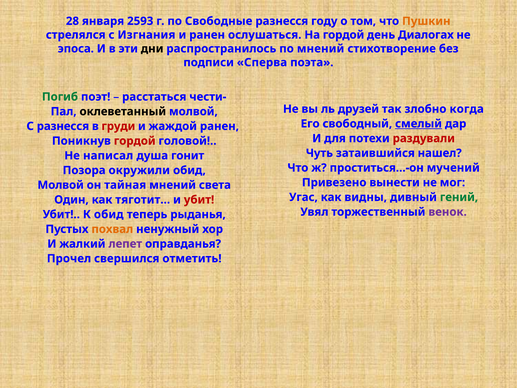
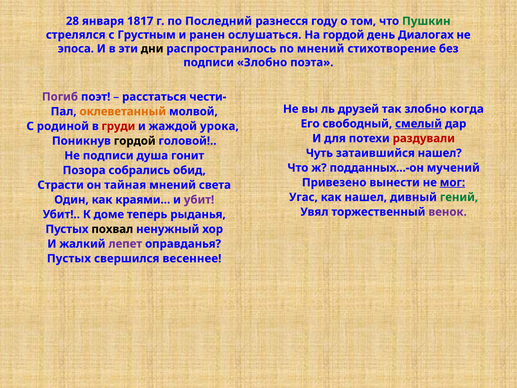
2593: 2593 -> 1817
Свободные: Свободные -> Последний
Пушкин colour: orange -> green
Изгнания: Изгнания -> Грустным
подписи Сперва: Сперва -> Злобно
Погиб colour: green -> purple
оклеветанный colour: black -> orange
С разнесся: разнесся -> родиной
жаждой ранен: ранен -> урока
гордой at (135, 141) colour: red -> black
Не написал: написал -> подписи
проститься…-он: проститься…-он -> подданных…-он
окружили: окружили -> собрались
мог underline: none -> present
Молвой at (61, 185): Молвой -> Страсти
как видны: видны -> нашел
тяготит…: тяготит… -> краями…
убит at (199, 200) colour: red -> purple
К обид: обид -> доме
похвал colour: orange -> black
Прочел at (69, 258): Прочел -> Пустых
отметить: отметить -> весеннее
